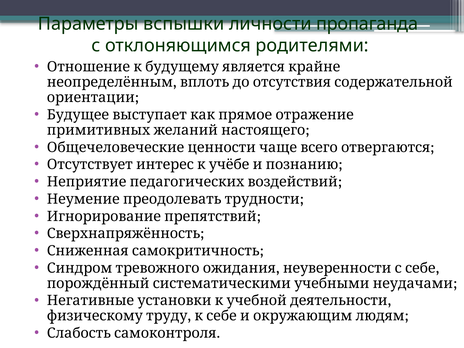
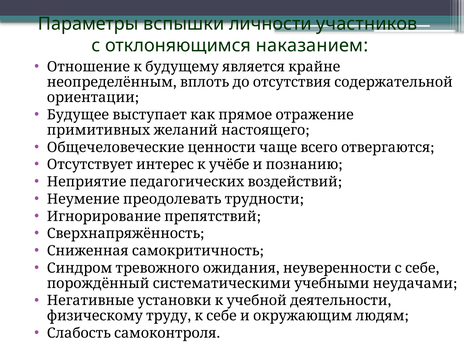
пропаганда: пропаганда -> участников
родителями: родителями -> наказанием
